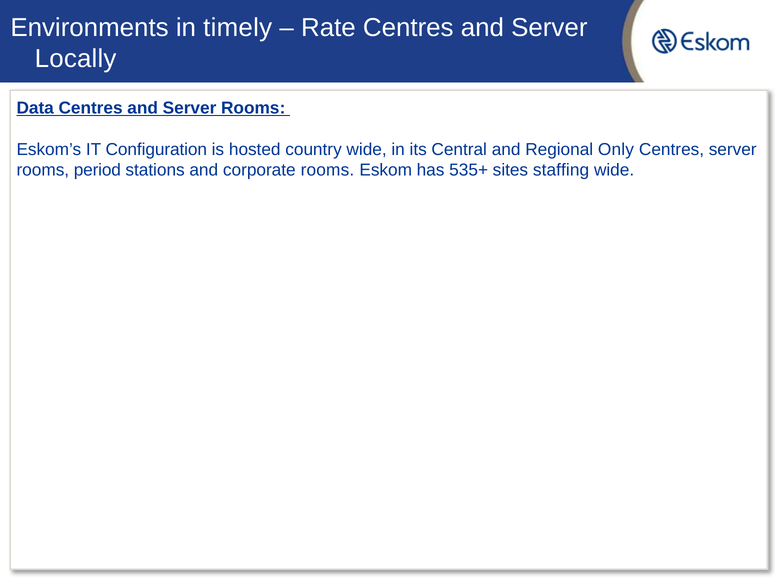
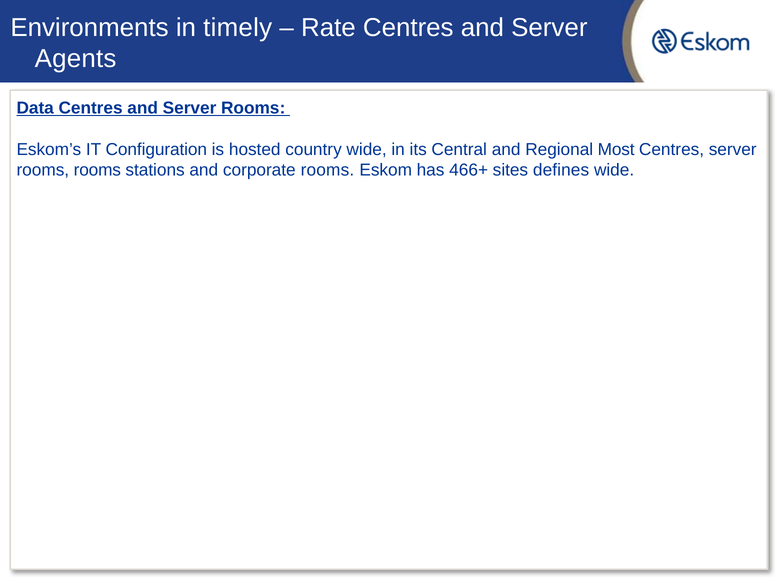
Locally: Locally -> Agents
Only: Only -> Most
rooms period: period -> rooms
535+: 535+ -> 466+
staffing: staffing -> defines
